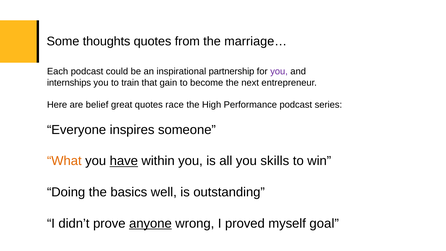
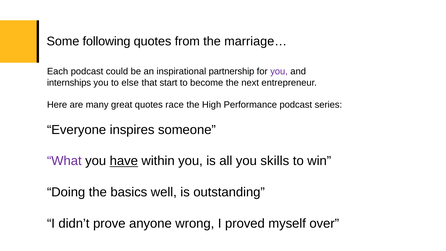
thoughts: thoughts -> following
train: train -> else
gain: gain -> start
belief: belief -> many
What colour: orange -> purple
anyone underline: present -> none
goal: goal -> over
